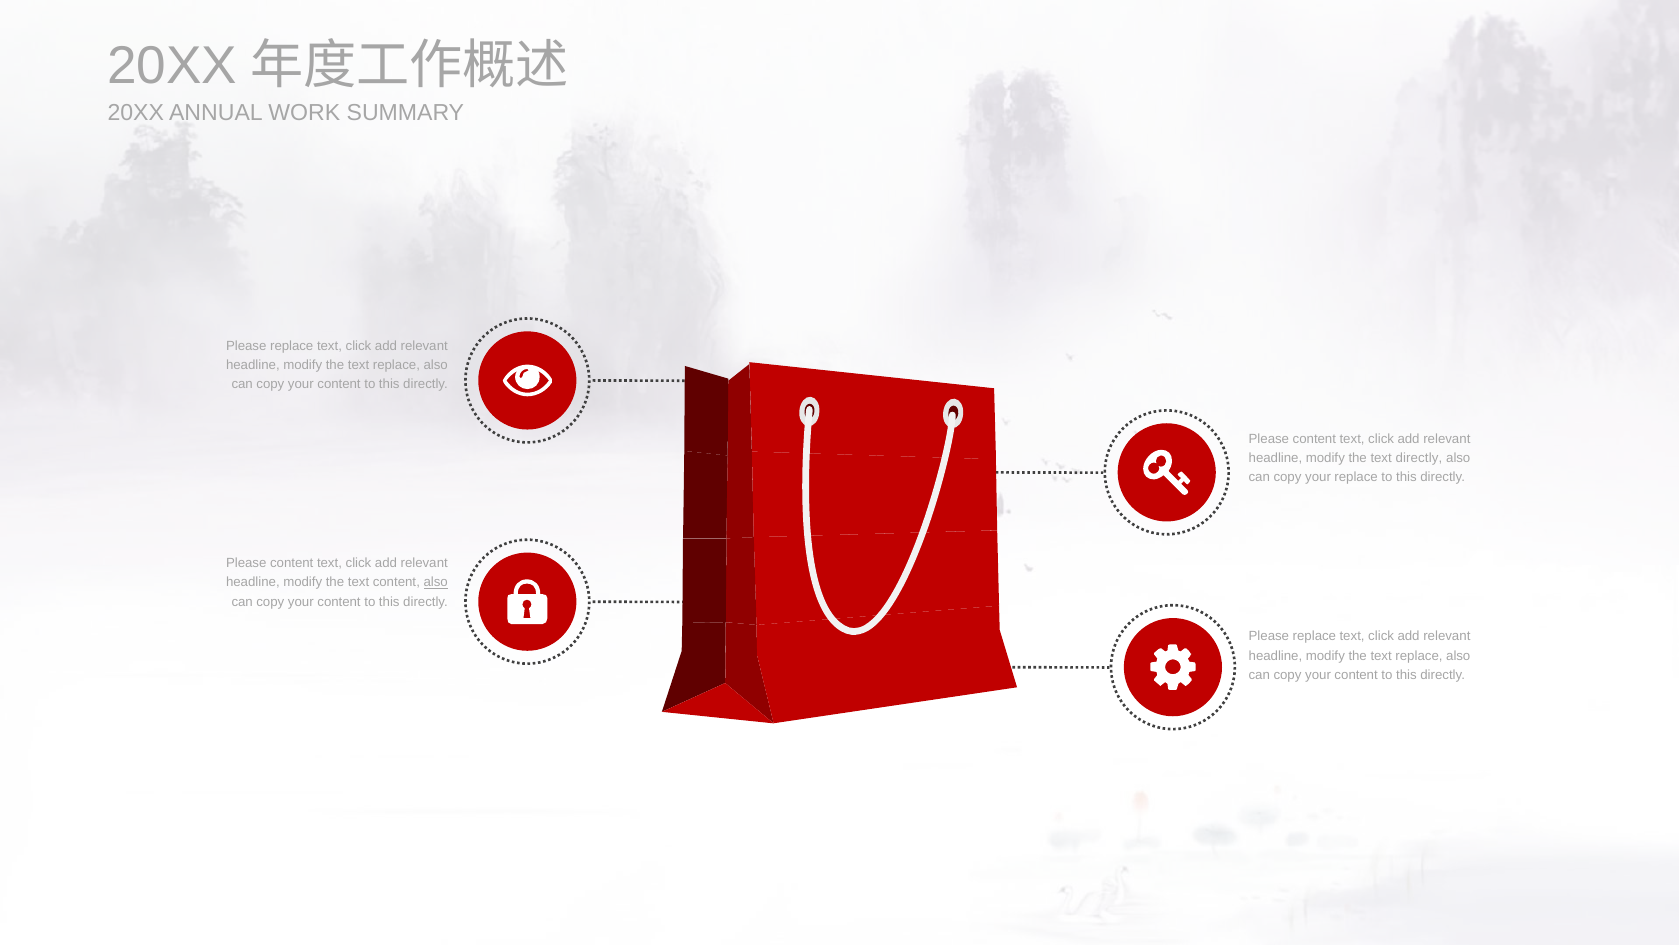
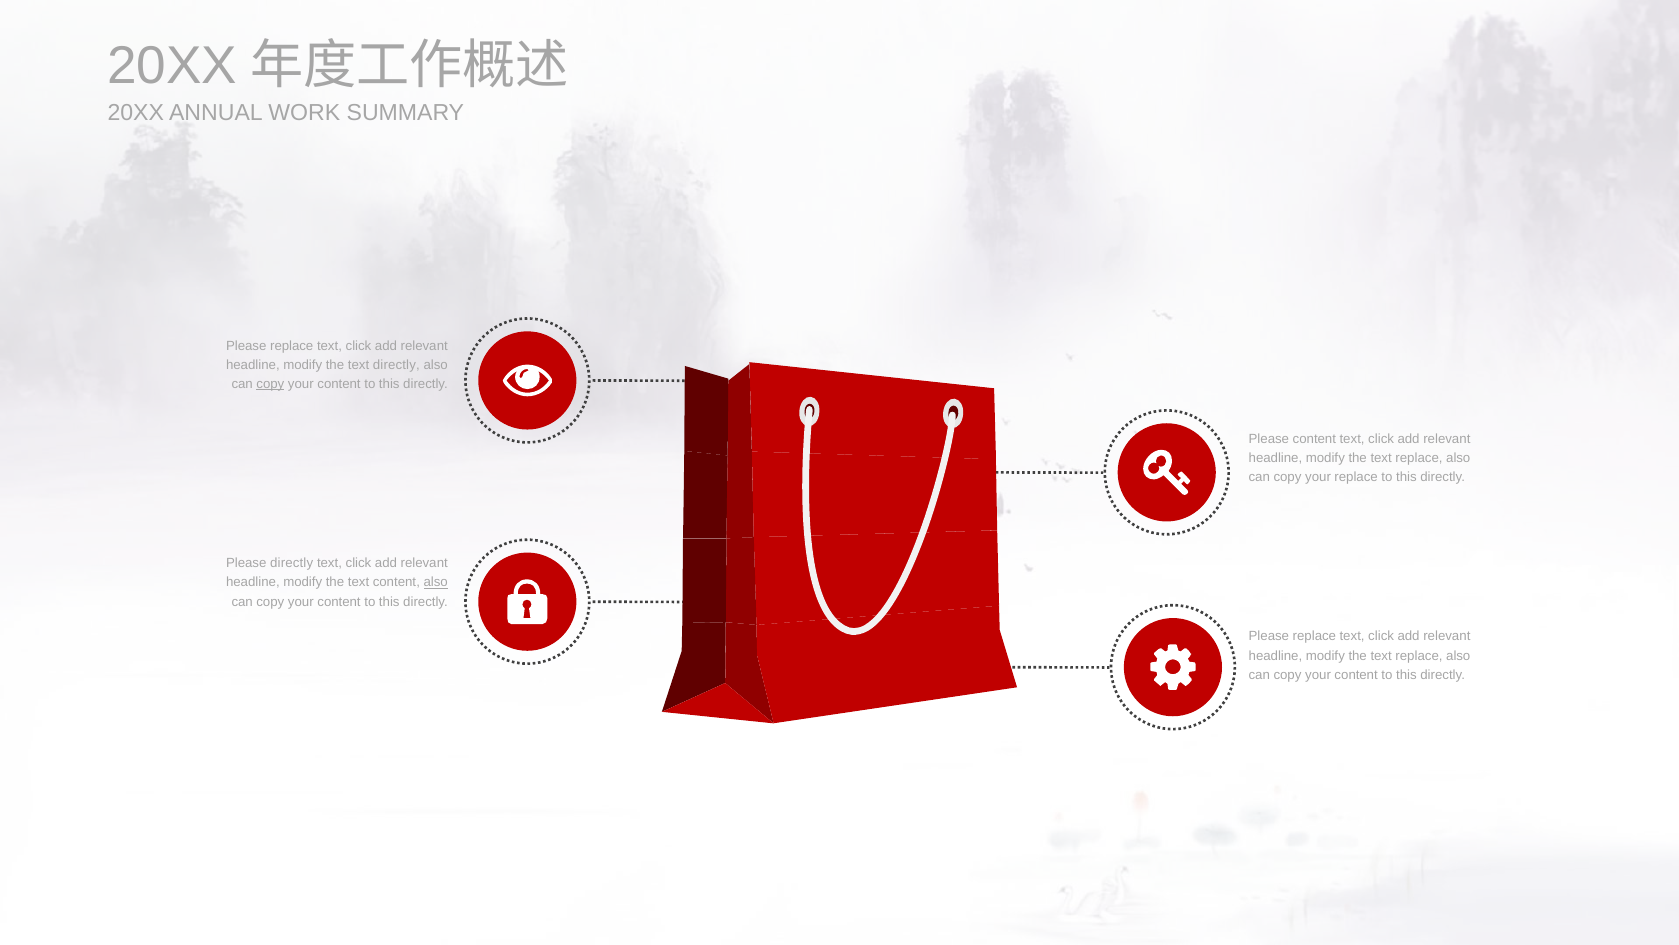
replace at (396, 365): replace -> directly
copy at (270, 384) underline: none -> present
directly at (1419, 458): directly -> replace
content at (292, 563): content -> directly
